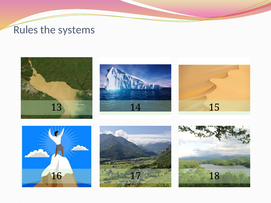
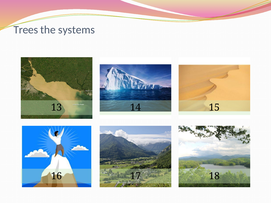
Rules: Rules -> Trees
